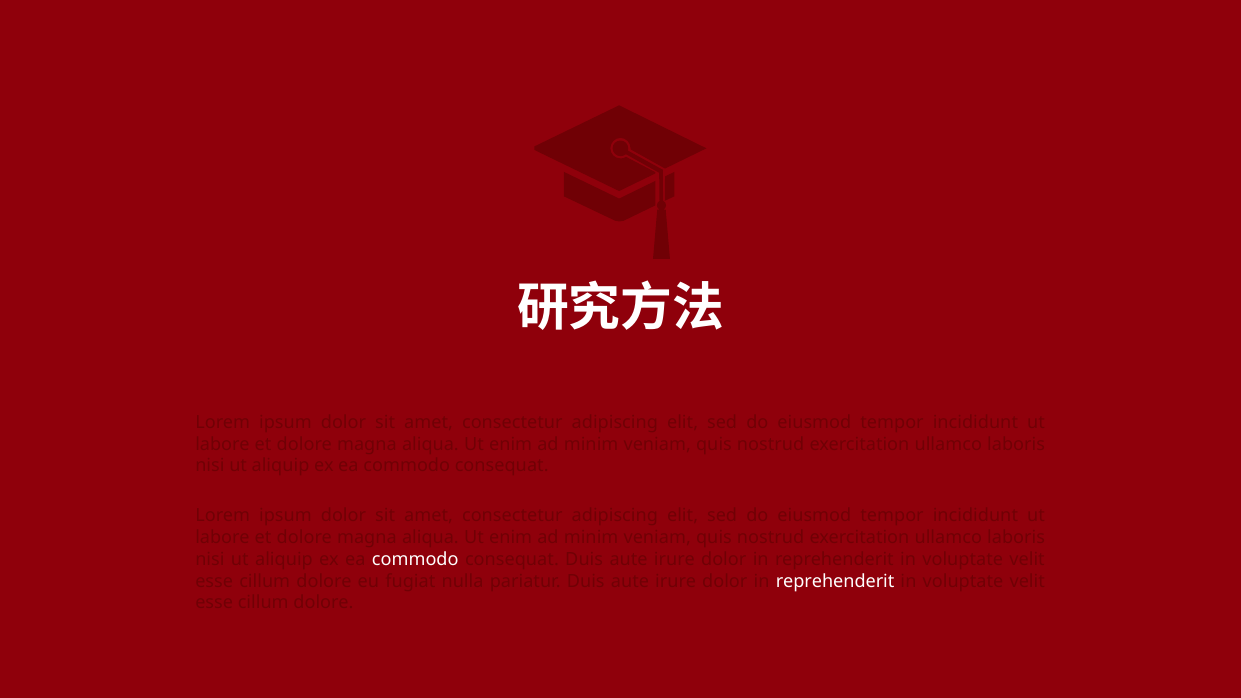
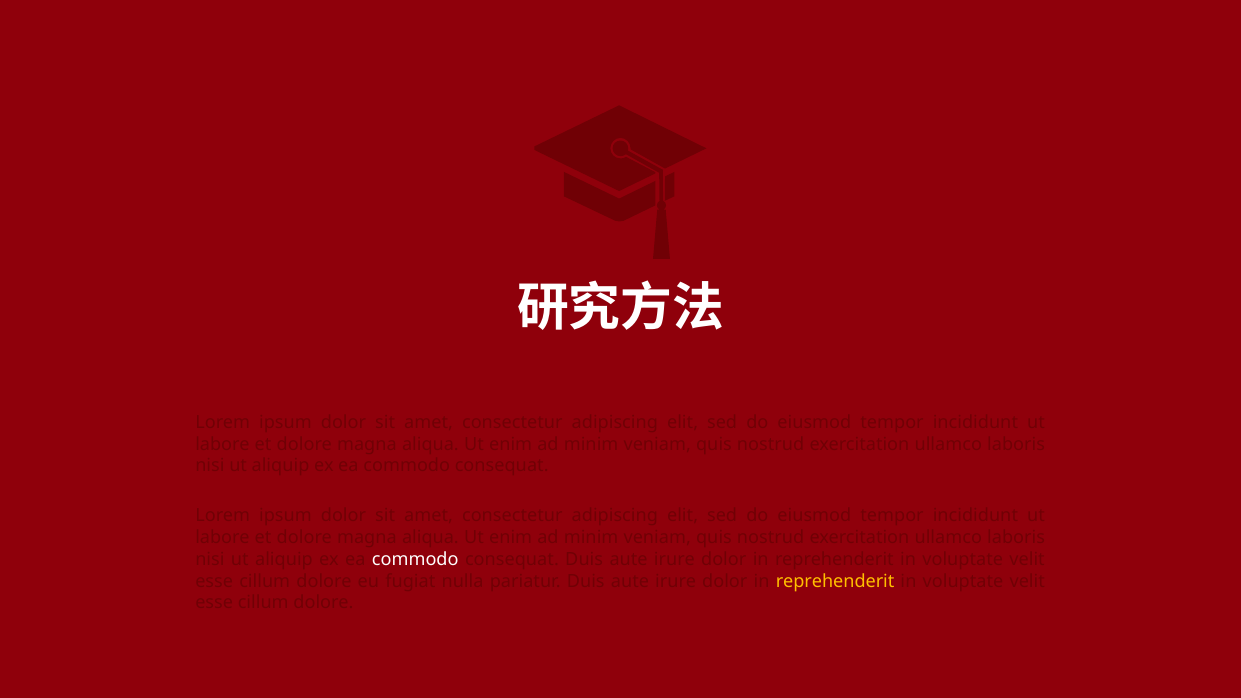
reprehenderit at (835, 581) colour: white -> yellow
